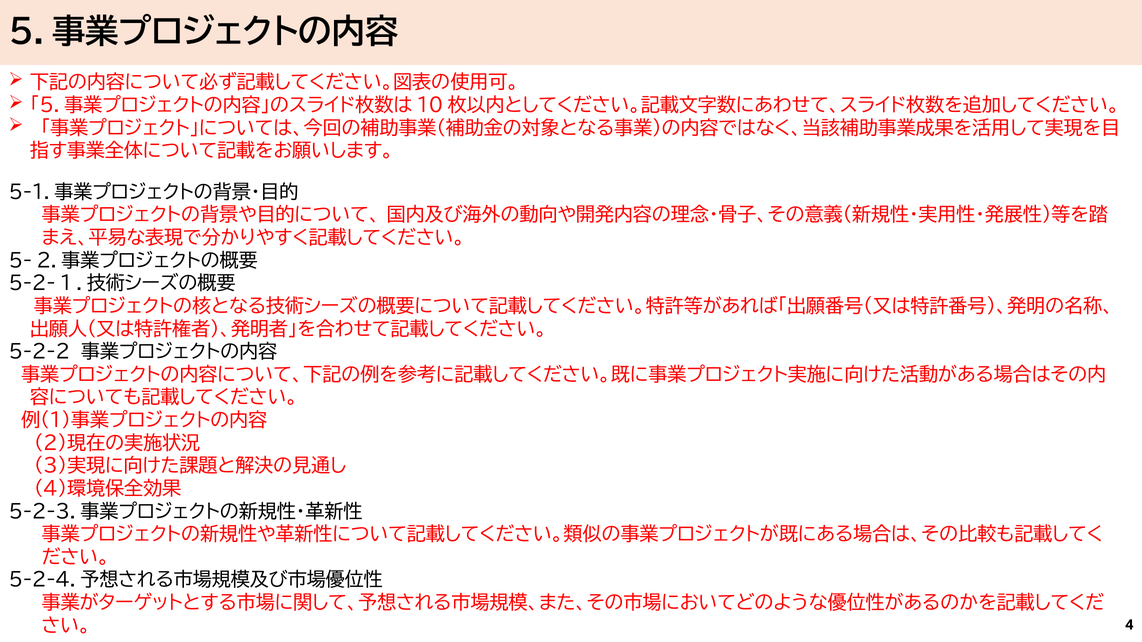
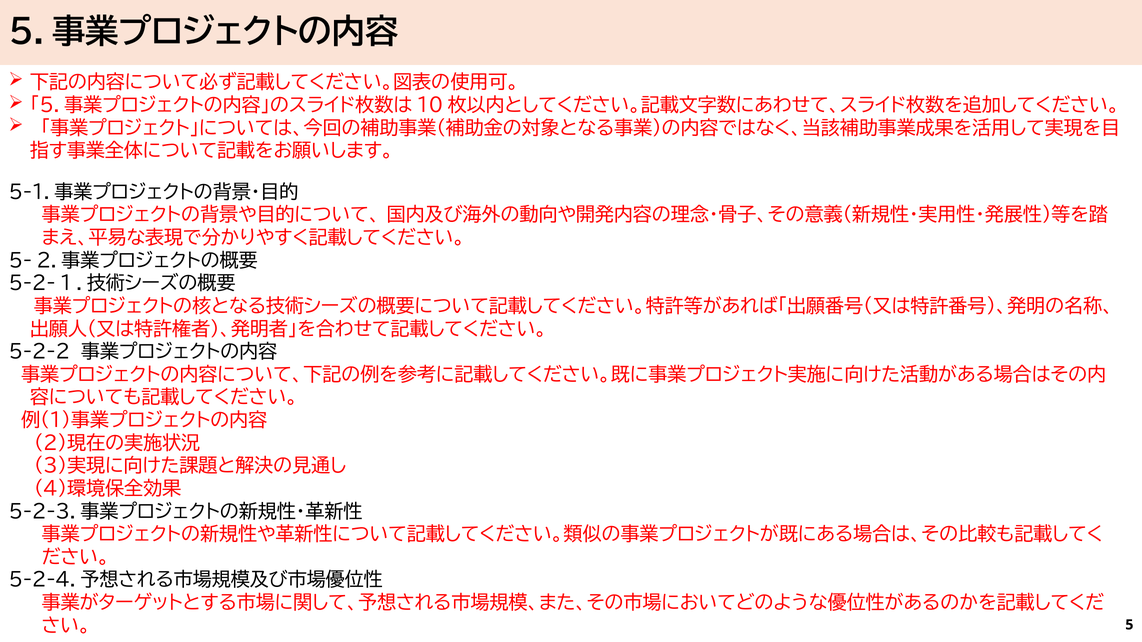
4: 4 -> 5
